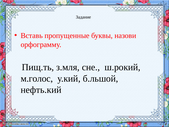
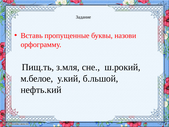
м.голос: м.голос -> м.белое
